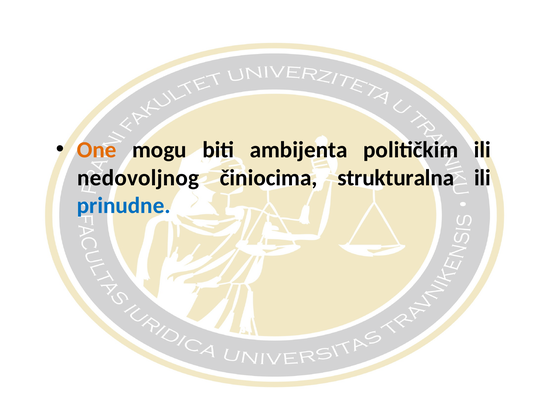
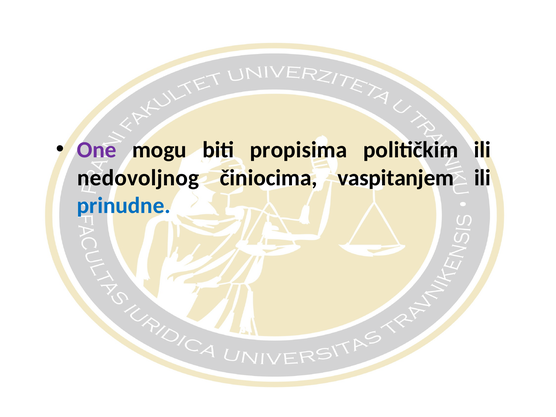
One colour: orange -> purple
ambijenta: ambijenta -> propisima
strukturalna: strukturalna -> vaspitanjem
